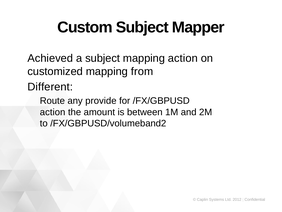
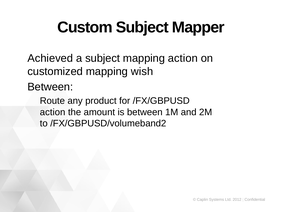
from: from -> wish
Different at (50, 87): Different -> Between
provide: provide -> product
